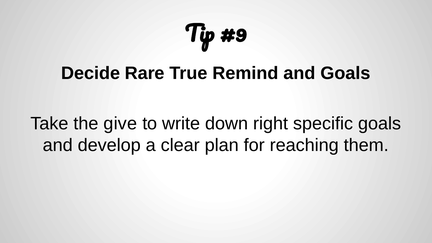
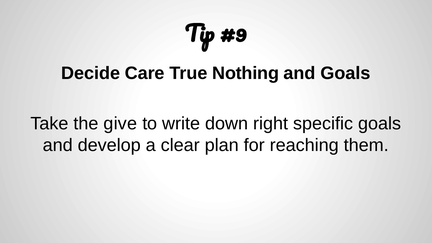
Rare: Rare -> Care
Remind: Remind -> Nothing
